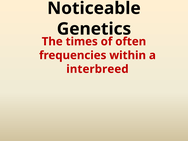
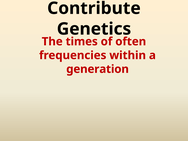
Noticeable: Noticeable -> Contribute
interbreed: interbreed -> generation
